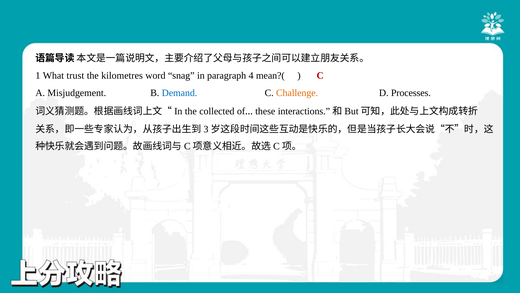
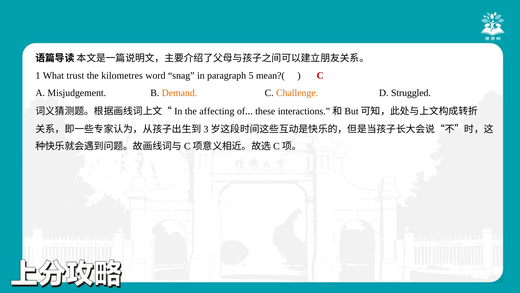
4: 4 -> 5
Demand colour: blue -> orange
Processes: Processes -> Struggled
collected: collected -> affecting
